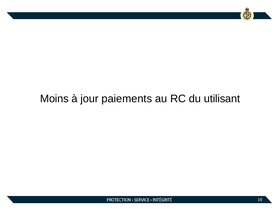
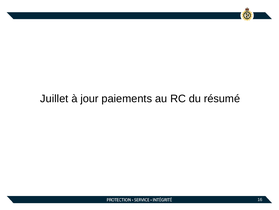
Moins: Moins -> Juillet
utilisant: utilisant -> résumé
